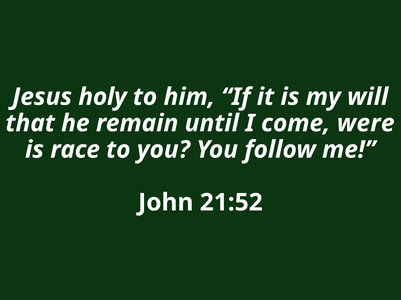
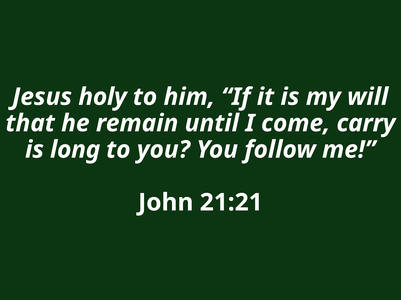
were: were -> carry
race: race -> long
21:52: 21:52 -> 21:21
